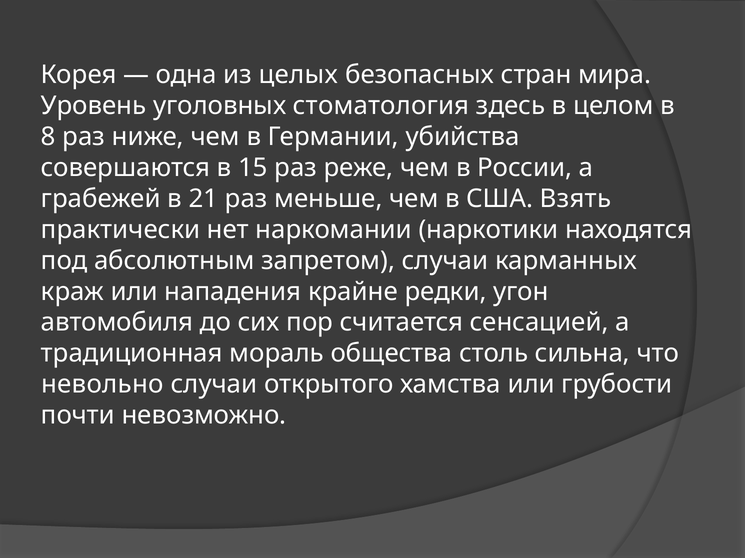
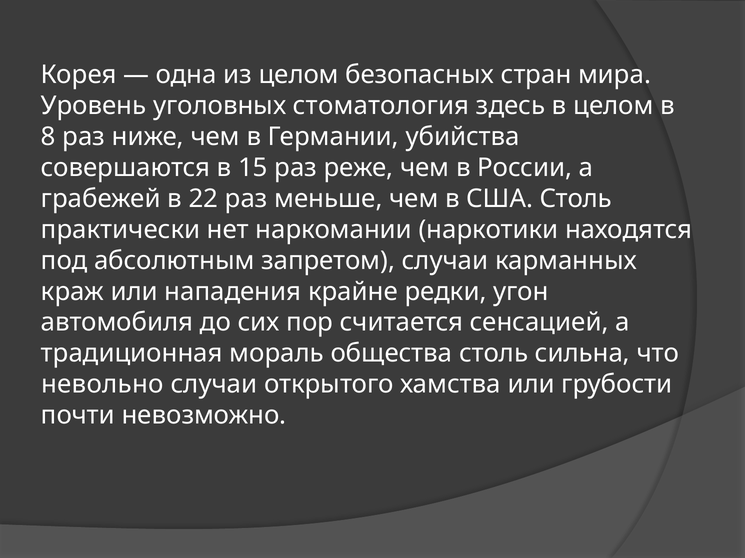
из целых: целых -> целом
21: 21 -> 22
США Взять: Взять -> Столь
